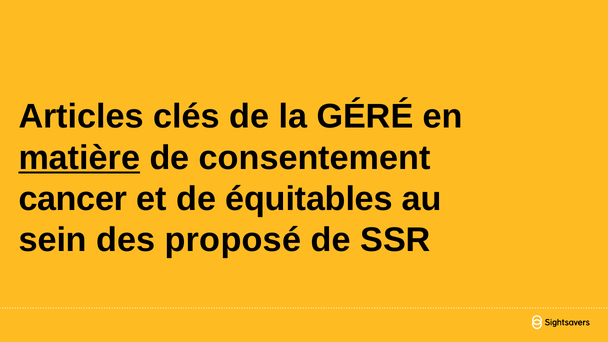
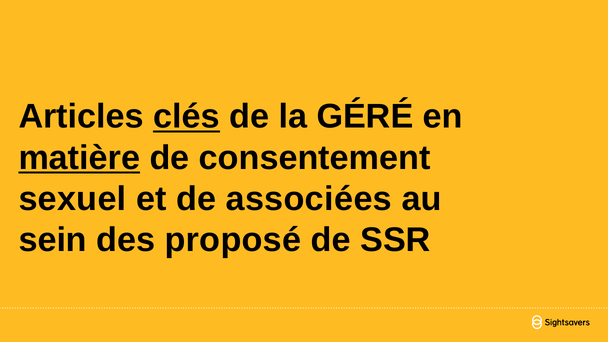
clés underline: none -> present
cancer: cancer -> sexuel
équitables: équitables -> associées
